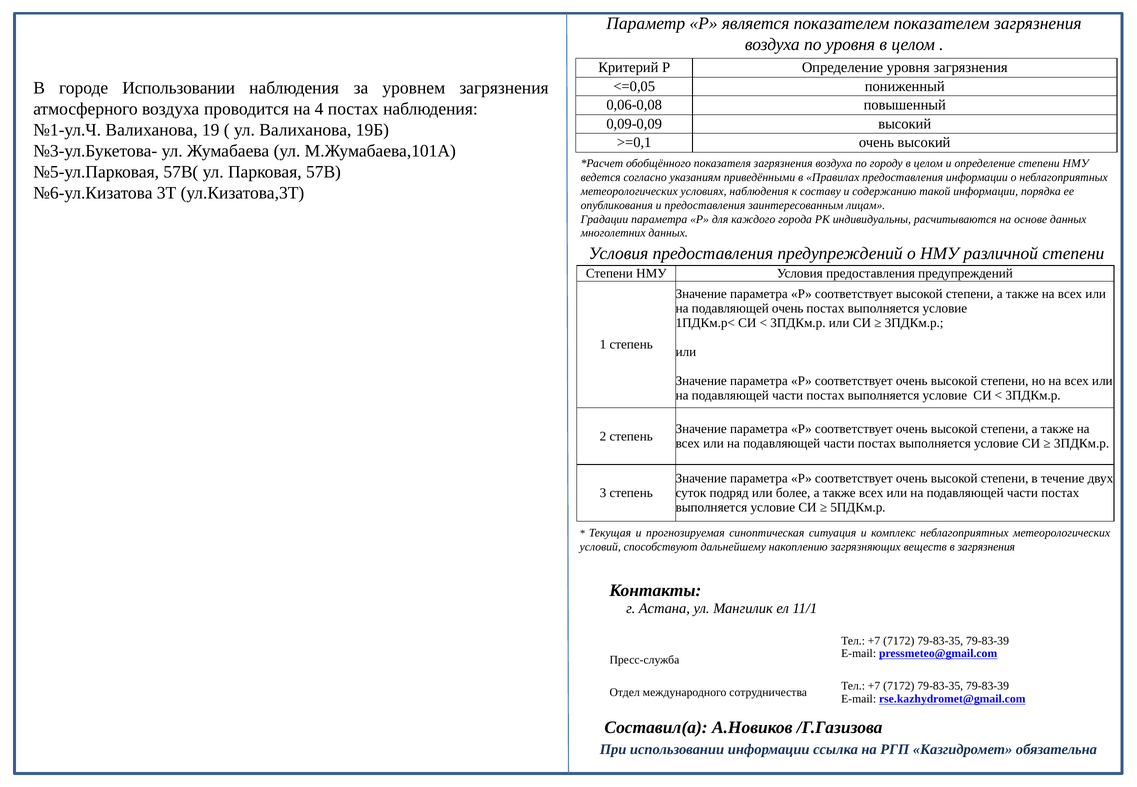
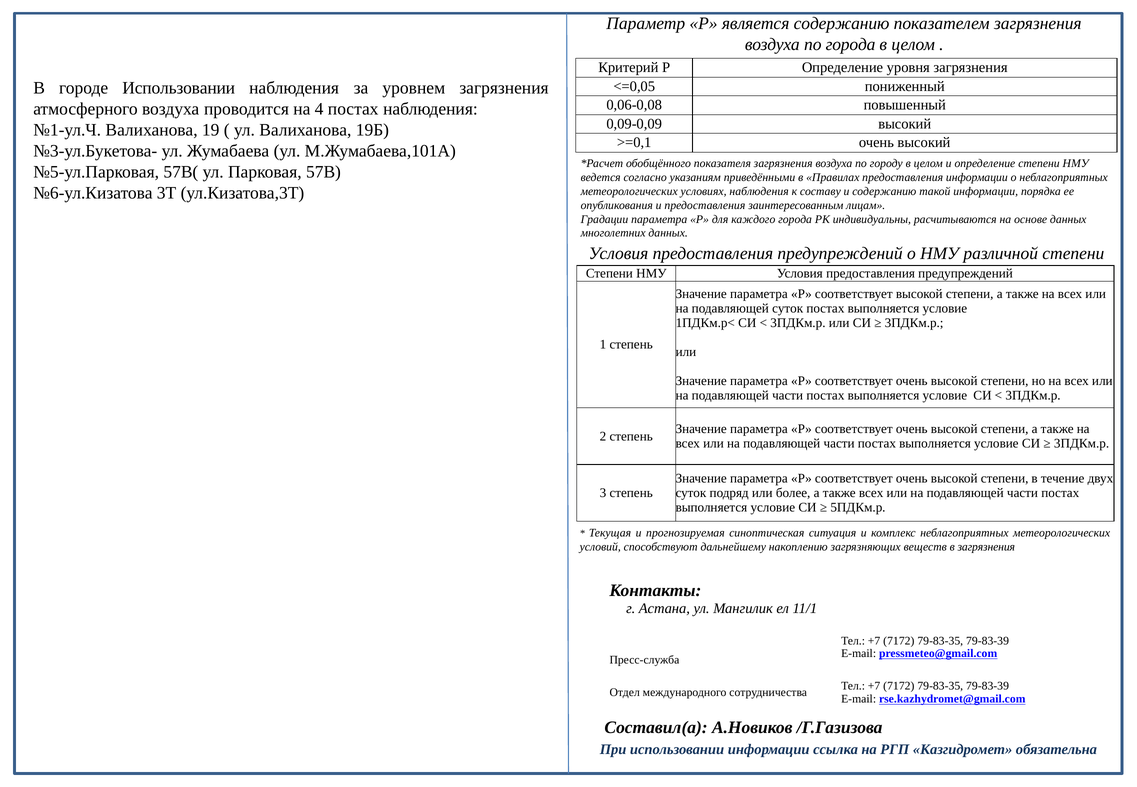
является показателем: показателем -> содержанию
по уровня: уровня -> города
подавляющей очень: очень -> суток
